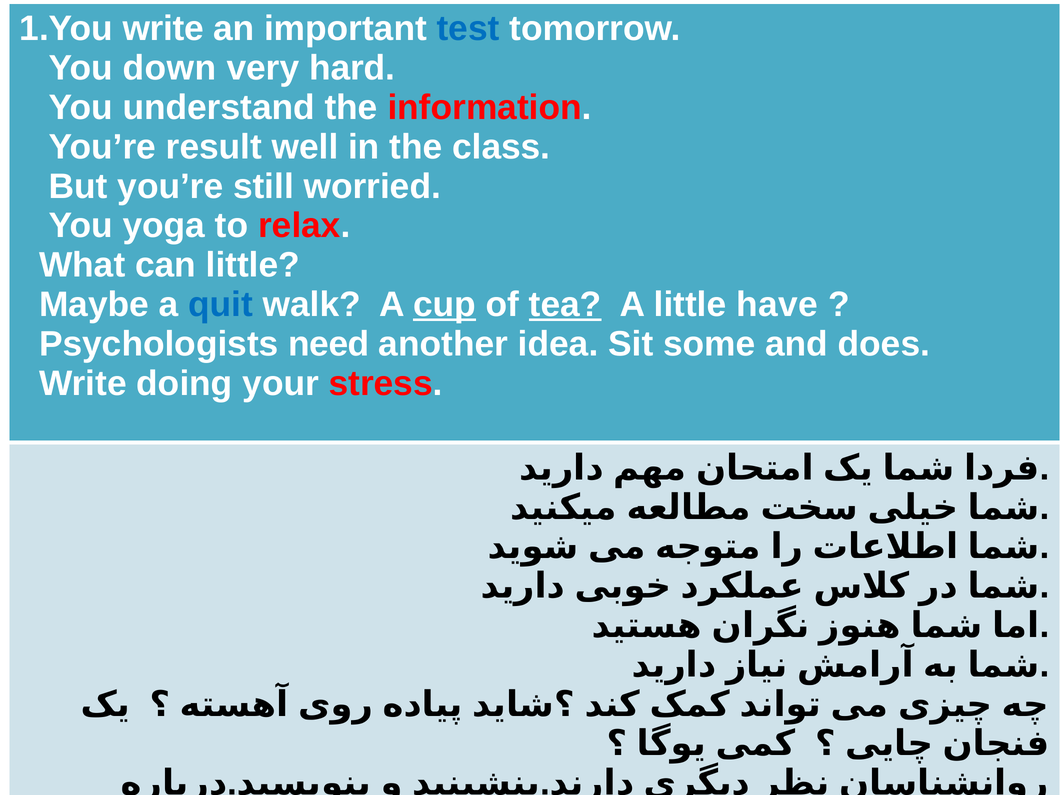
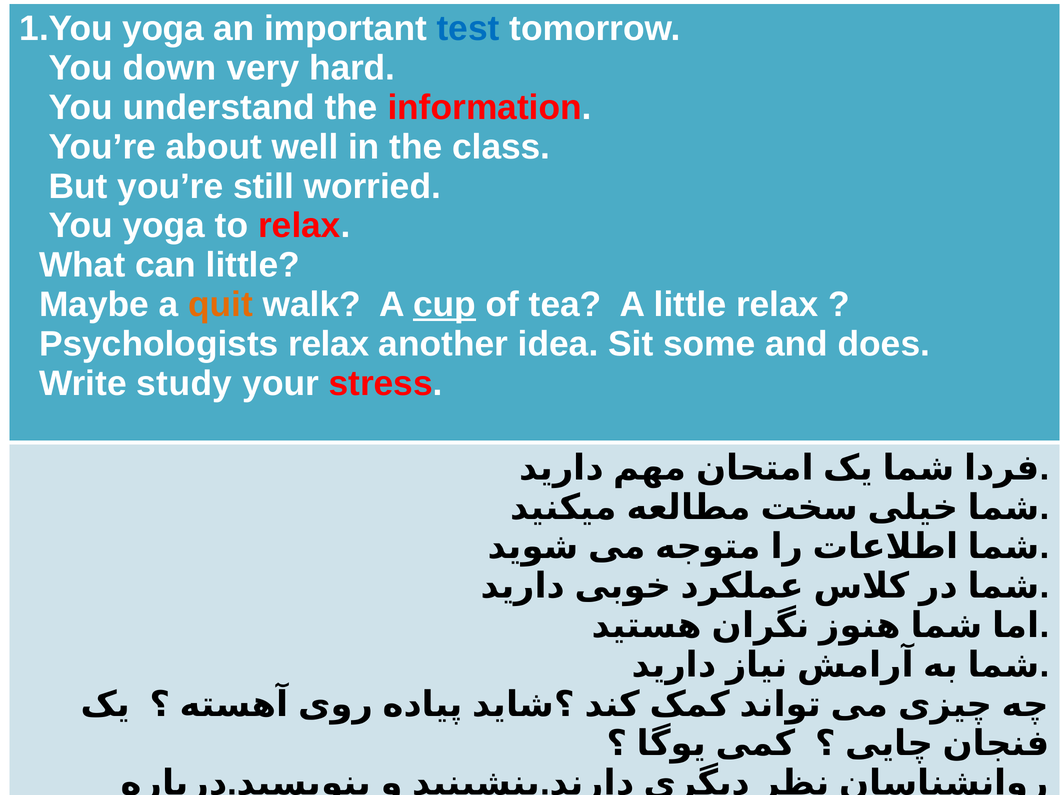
1.You write: write -> yoga
result: result -> about
quit colour: blue -> orange
tea underline: present -> none
little have: have -> relax
Psychologists need: need -> relax
doing: doing -> study
